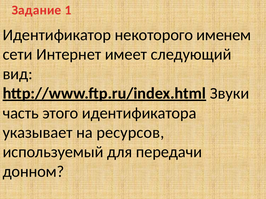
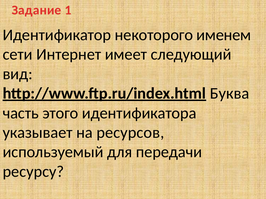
Звуки: Звуки -> Буква
донном: донном -> ресурсу
